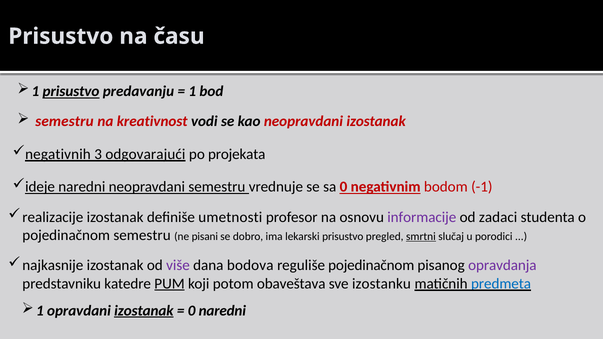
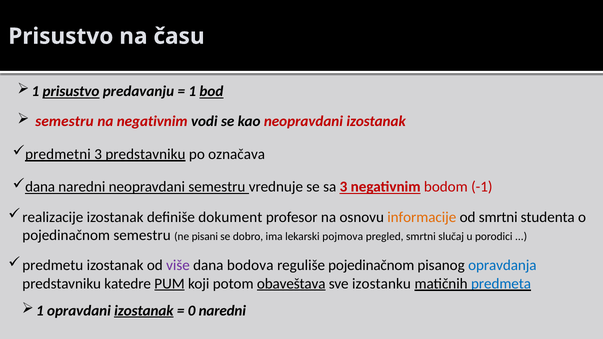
bod underline: none -> present
na kreativnost: kreativnost -> negativnim
negativnih: negativnih -> predmetni
3 odgovarajući: odgovarajući -> predstavniku
projekata: projekata -> označava
ideje at (40, 187): ideje -> dana
sa 0: 0 -> 3
umetnosti: umetnosti -> dokument
informacije colour: purple -> orange
od zadaci: zadaci -> smrtni
lekarski prisustvo: prisustvo -> pojmova
smrtni at (421, 237) underline: present -> none
najkasnije: najkasnije -> predmetu
opravdanja colour: purple -> blue
obaveštava underline: none -> present
